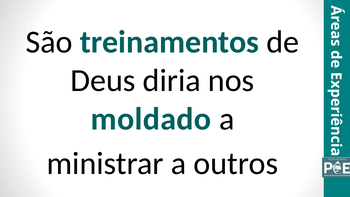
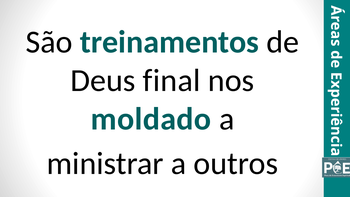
diria: diria -> final
